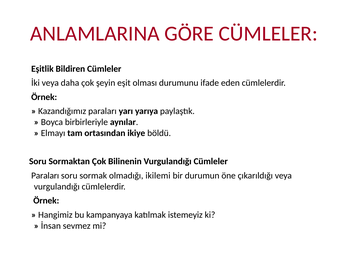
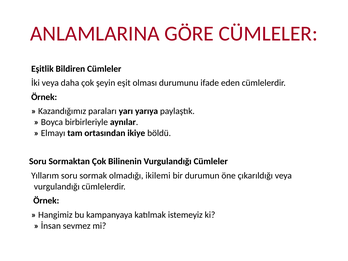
Paraları at (45, 175): Paraları -> Yıllarım
